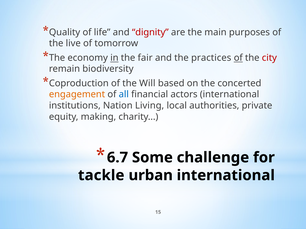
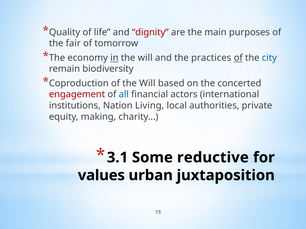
live: live -> fair
in the fair: fair -> will
city colour: red -> blue
engagement colour: orange -> red
6.7: 6.7 -> 3.1
challenge: challenge -> reductive
tackle: tackle -> values
urban international: international -> juxtaposition
